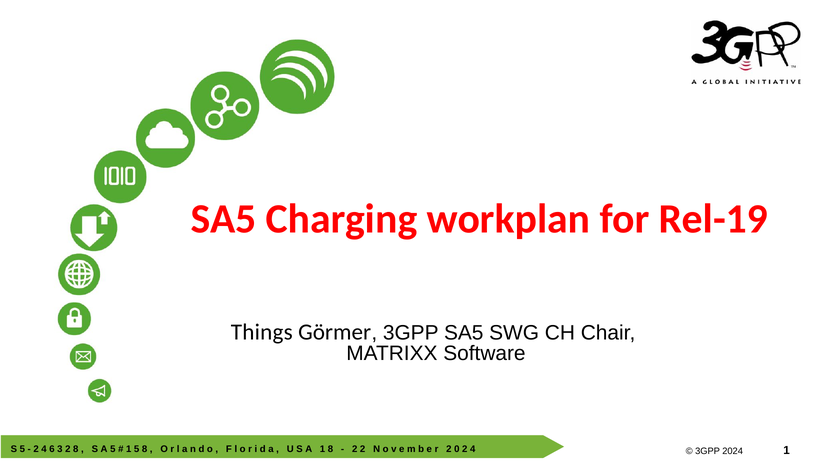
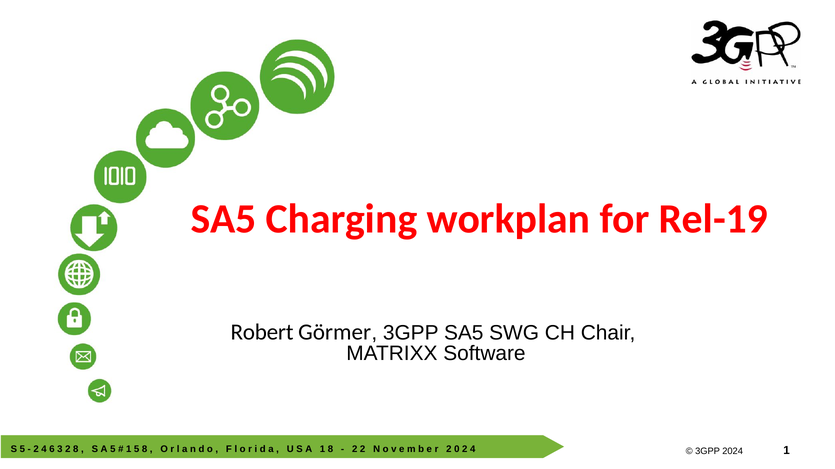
Things: Things -> Robert
